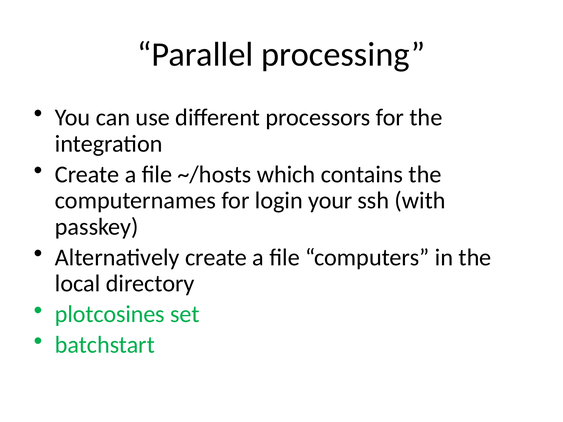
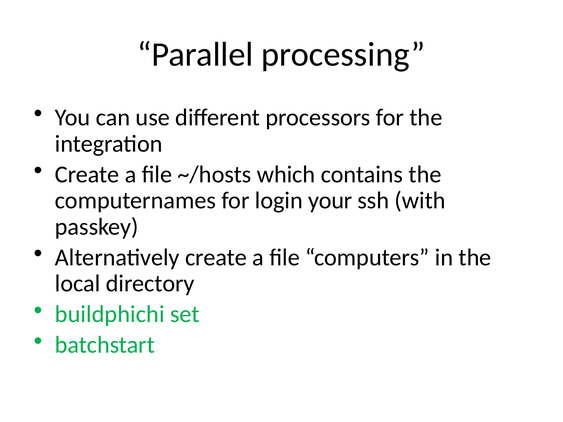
plotcosines: plotcosines -> buildphichi
